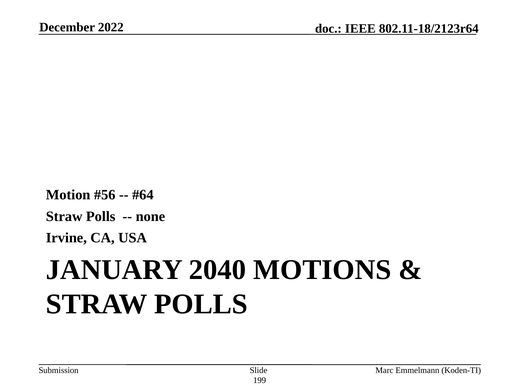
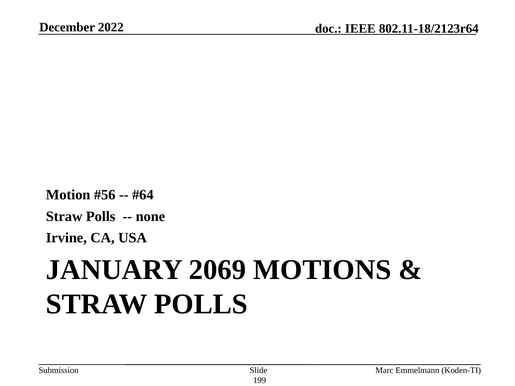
2040: 2040 -> 2069
